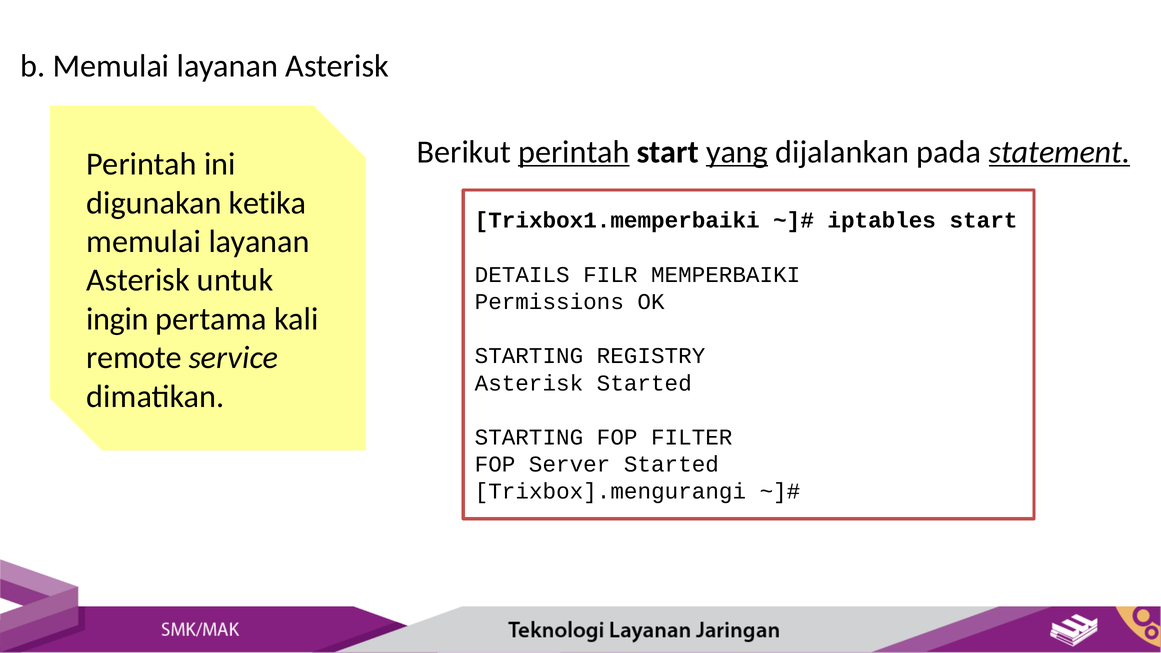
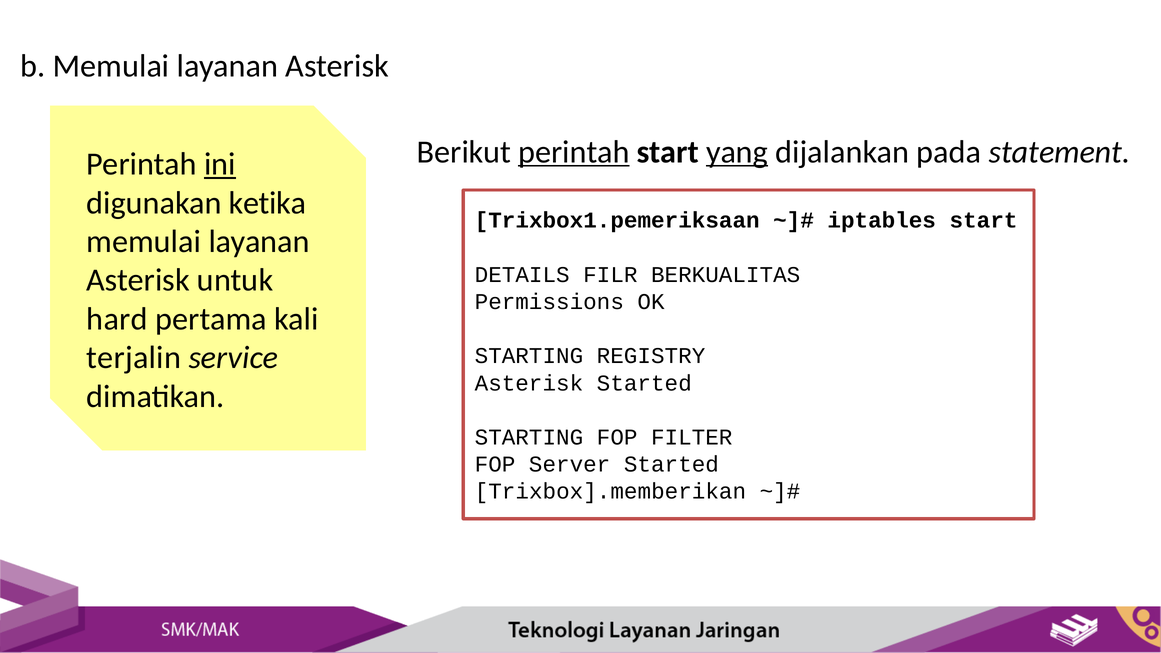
statement underline: present -> none
ini underline: none -> present
Trixbox1.memperbaiki: Trixbox1.memperbaiki -> Trixbox1.pemeriksaan
MEMPERBAIKI: MEMPERBAIKI -> BERKUALITAS
ingin: ingin -> hard
remote: remote -> terjalin
Trixbox].mengurangi: Trixbox].mengurangi -> Trixbox].memberikan
